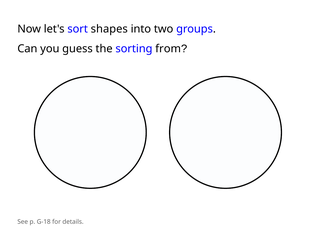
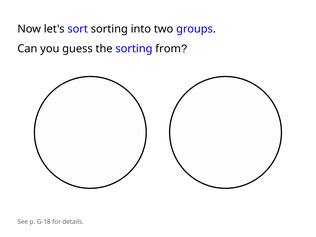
sort shapes: shapes -> sorting
